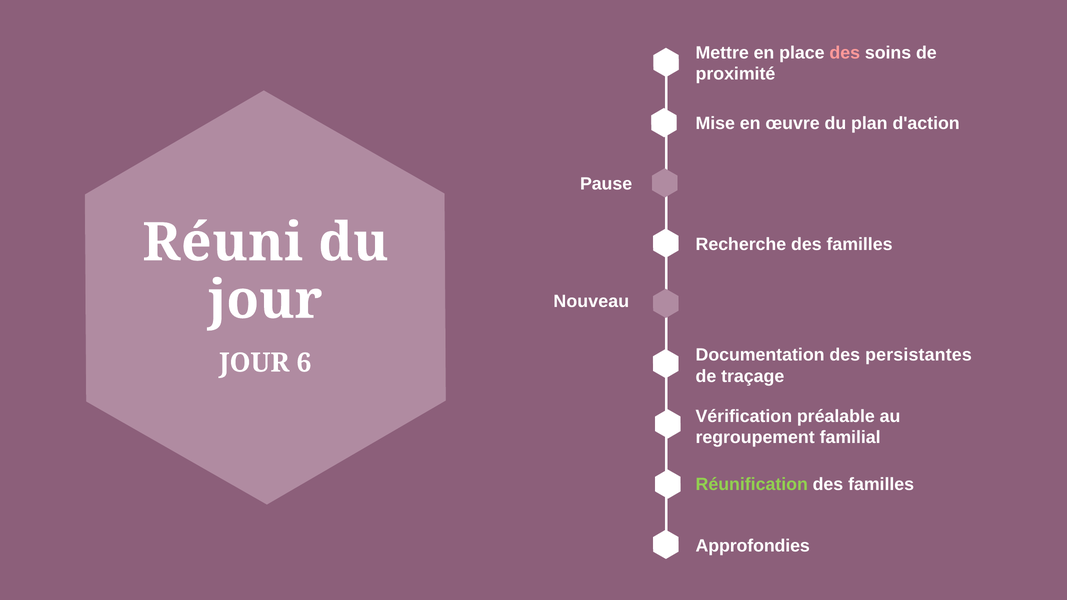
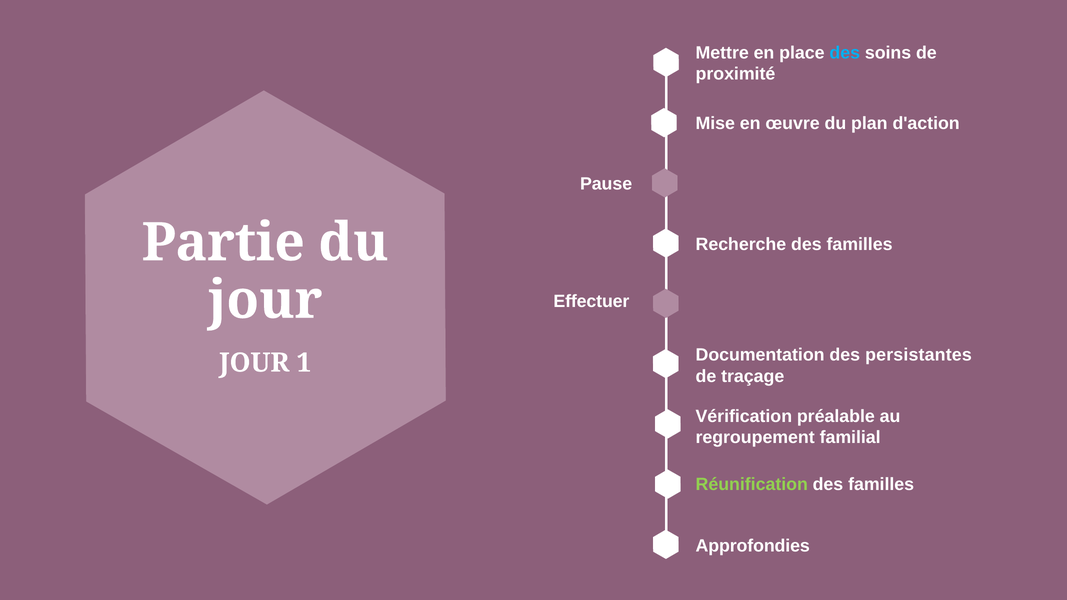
des at (845, 53) colour: pink -> light blue
Réuni: Réuni -> Partie
Nouveau: Nouveau -> Effectuer
6: 6 -> 1
